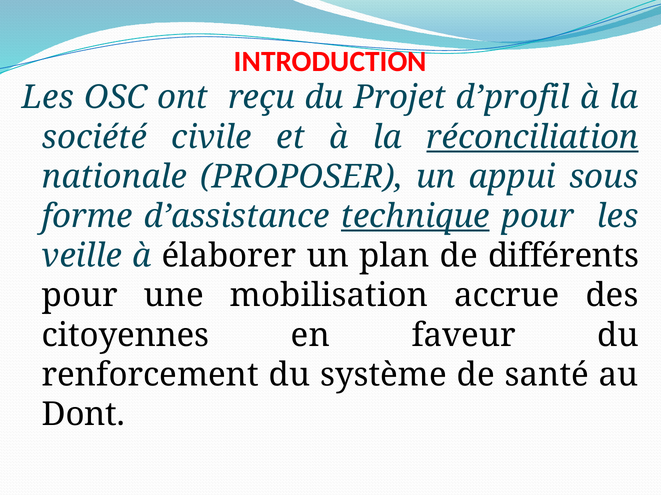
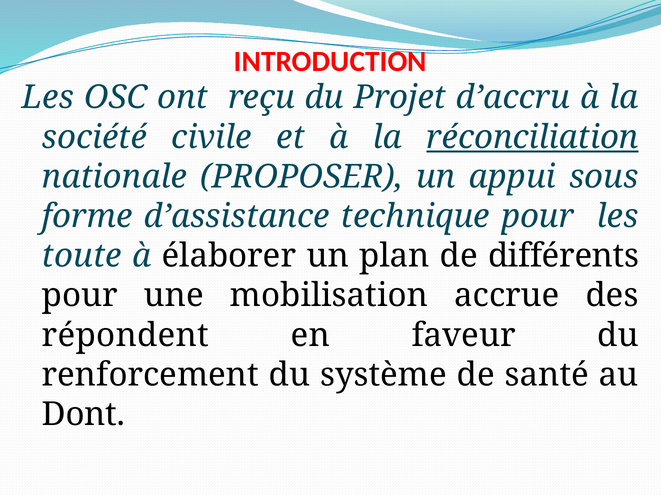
d’profil: d’profil -> d’accru
technique underline: present -> none
veille: veille -> toute
citoyennes: citoyennes -> répondent
